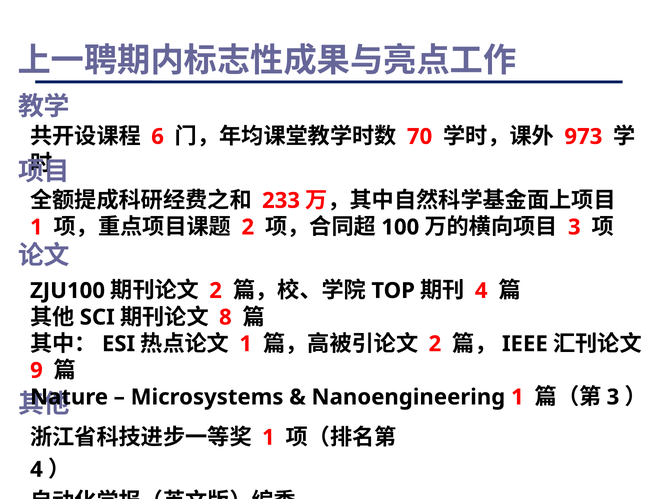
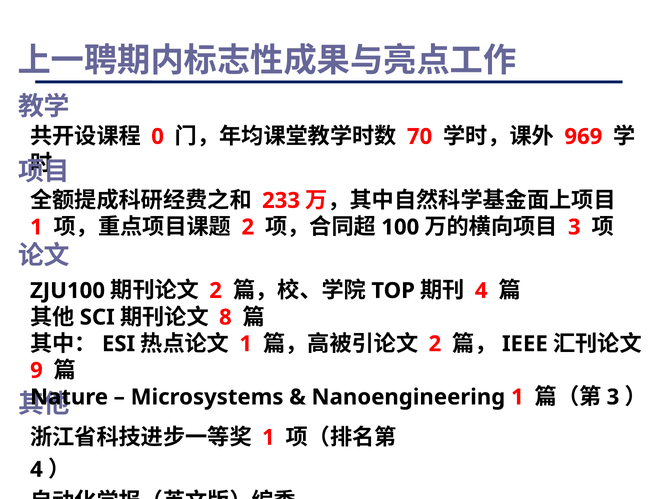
6: 6 -> 0
973: 973 -> 969
